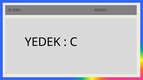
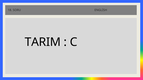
YEDEK: YEDEK -> TARIM
